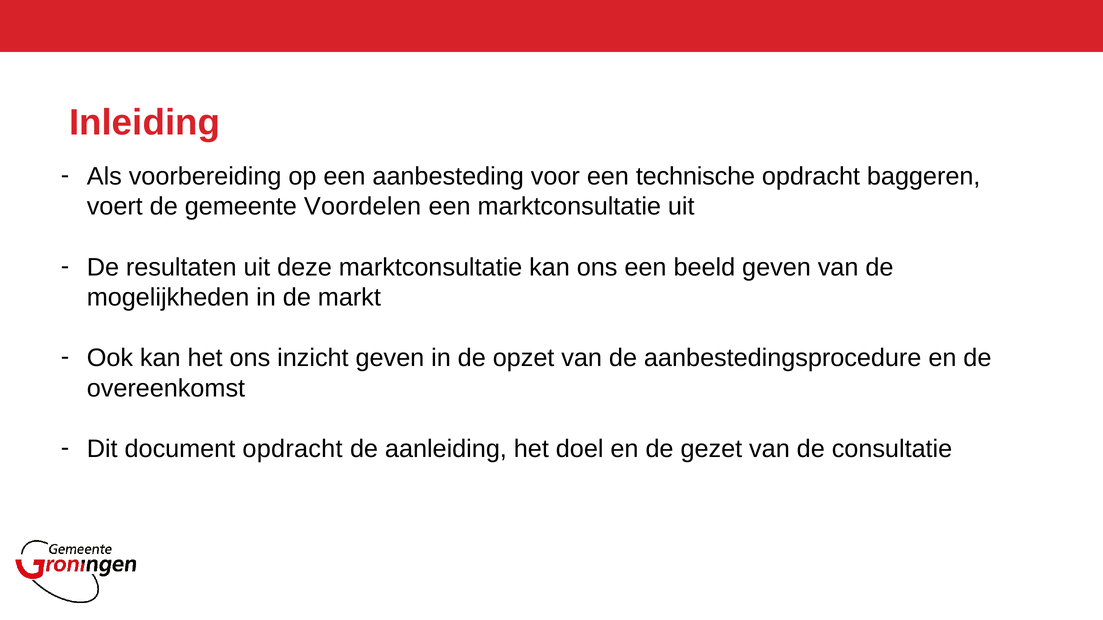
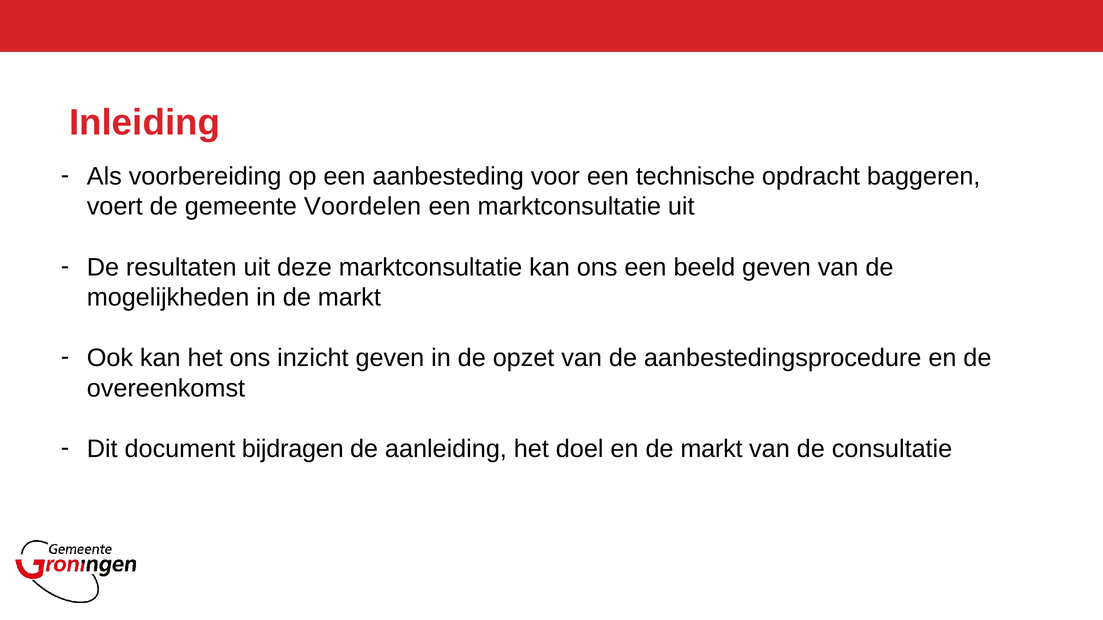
document opdracht: opdracht -> bijdragen
en de gezet: gezet -> markt
